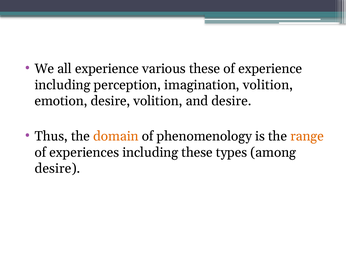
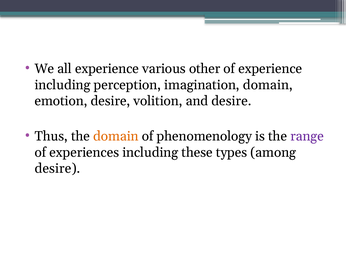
various these: these -> other
imagination volition: volition -> domain
range colour: orange -> purple
